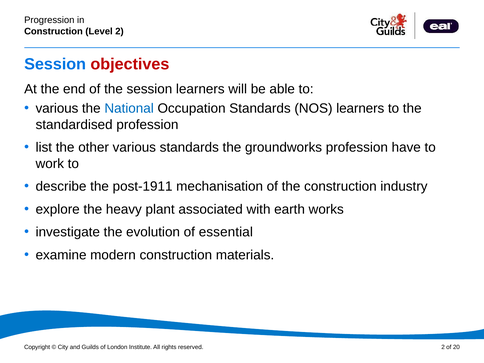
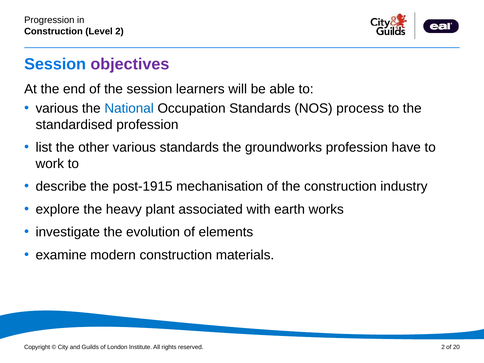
objectives colour: red -> purple
NOS learners: learners -> process
post-1911: post-1911 -> post-1915
essential: essential -> elements
